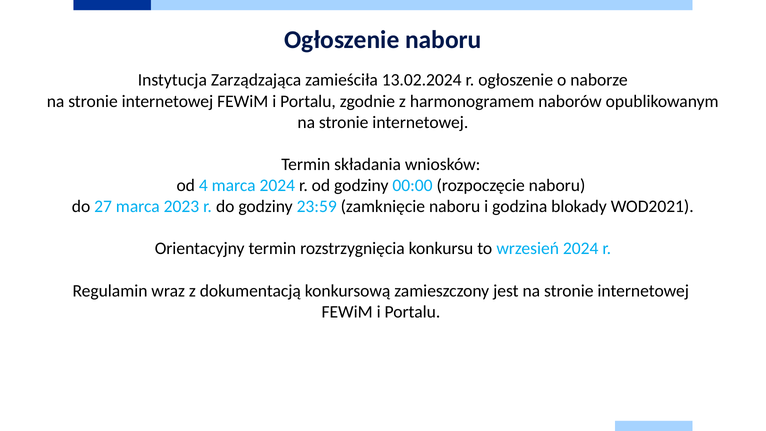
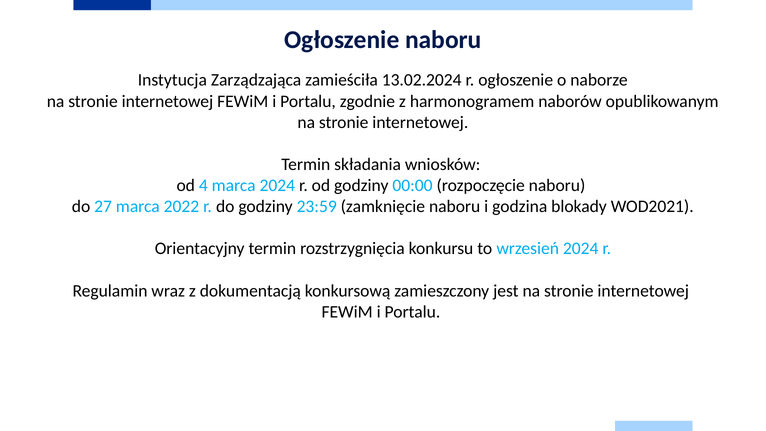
2023: 2023 -> 2022
